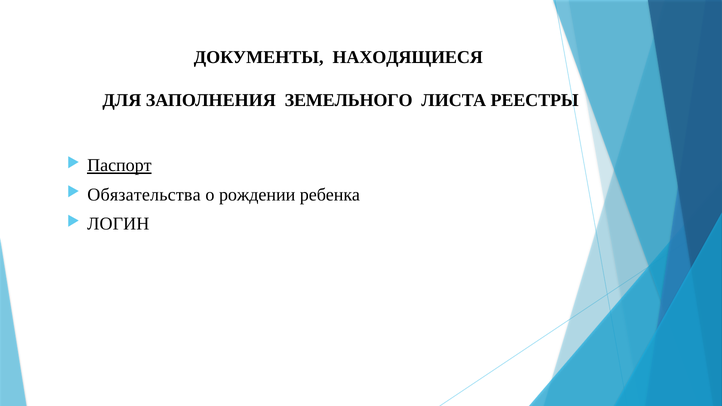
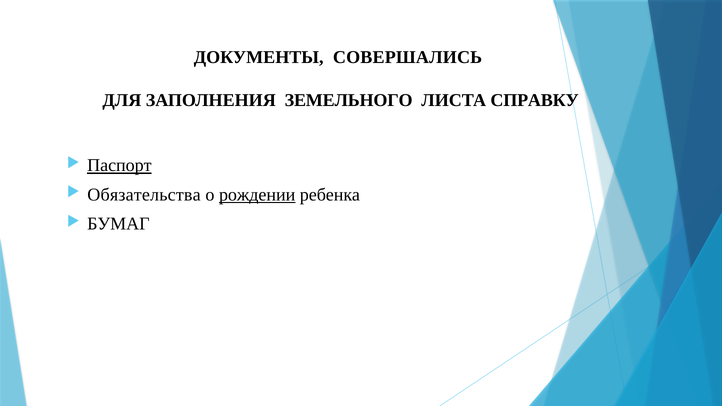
НАХОДЯЩИЕСЯ: НАХОДЯЩИЕСЯ -> СОВЕРШАЛИСЬ
РЕЕСТРЫ: РЕЕСТРЫ -> СПРАВКУ
рождении underline: none -> present
ЛОГИН: ЛОГИН -> БУМАГ
